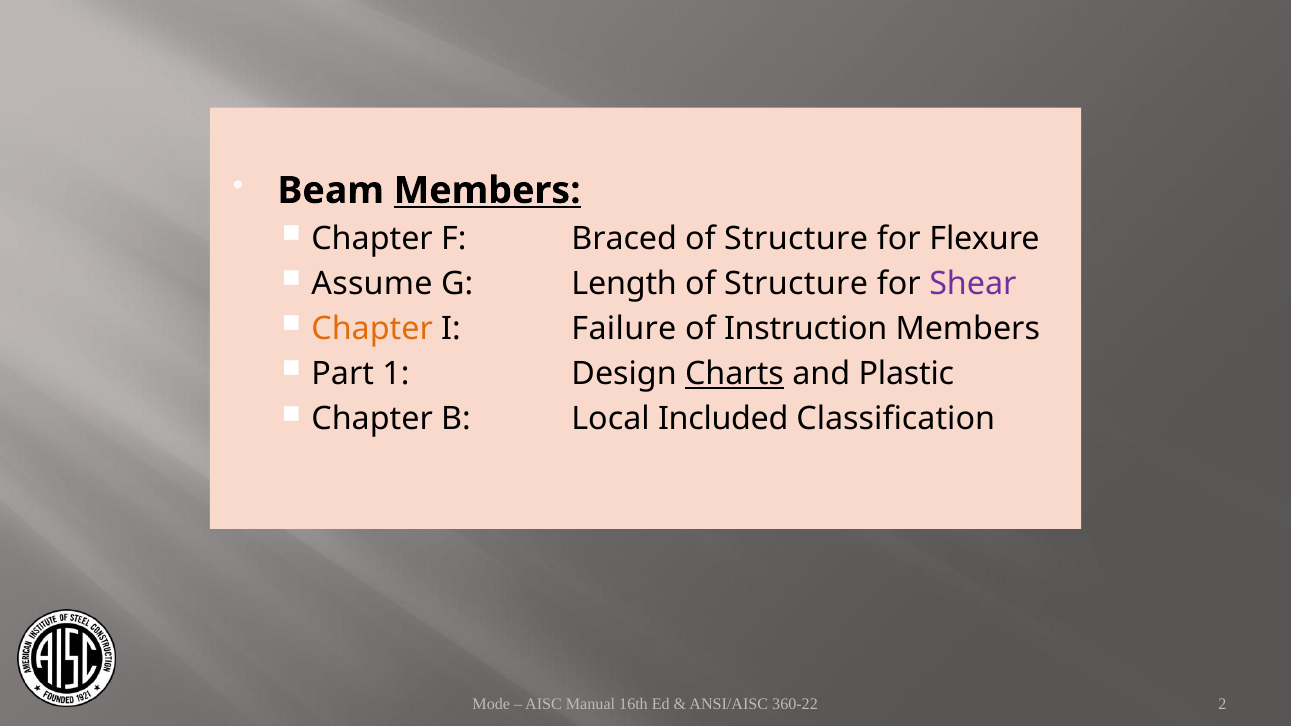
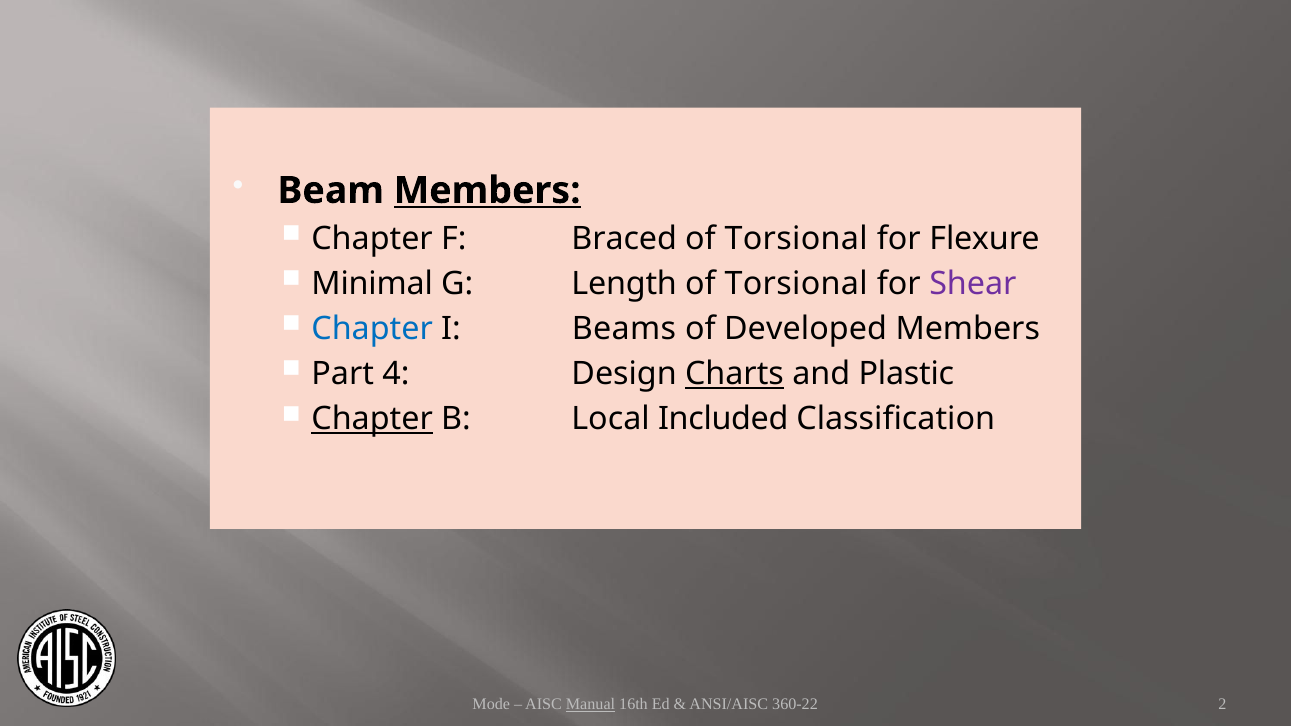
Structure at (796, 239): Structure -> Torsional
Assume: Assume -> Minimal
Structure at (796, 284): Structure -> Torsional
Chapter at (372, 329) colour: orange -> blue
Failure: Failure -> Beams
Instruction: Instruction -> Developed
1: 1 -> 4
Chapter at (372, 419) underline: none -> present
Manual underline: none -> present
